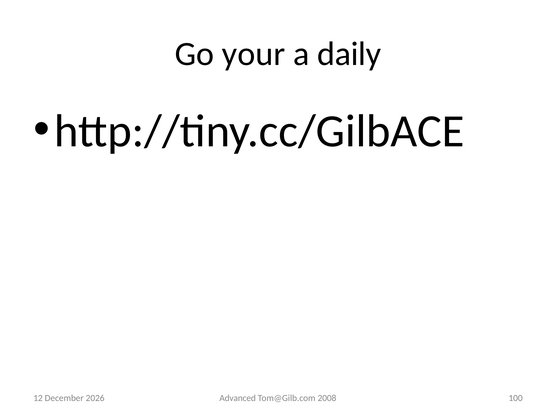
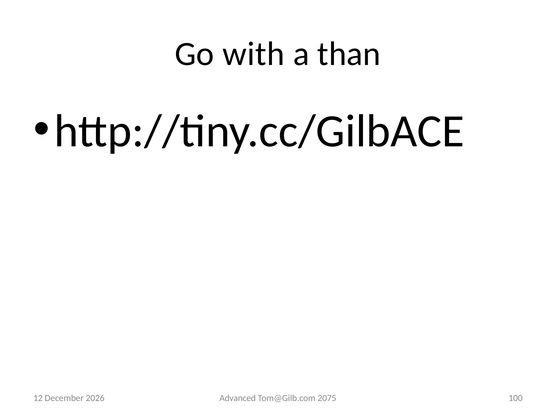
your: your -> with
daily: daily -> than
2008: 2008 -> 2075
